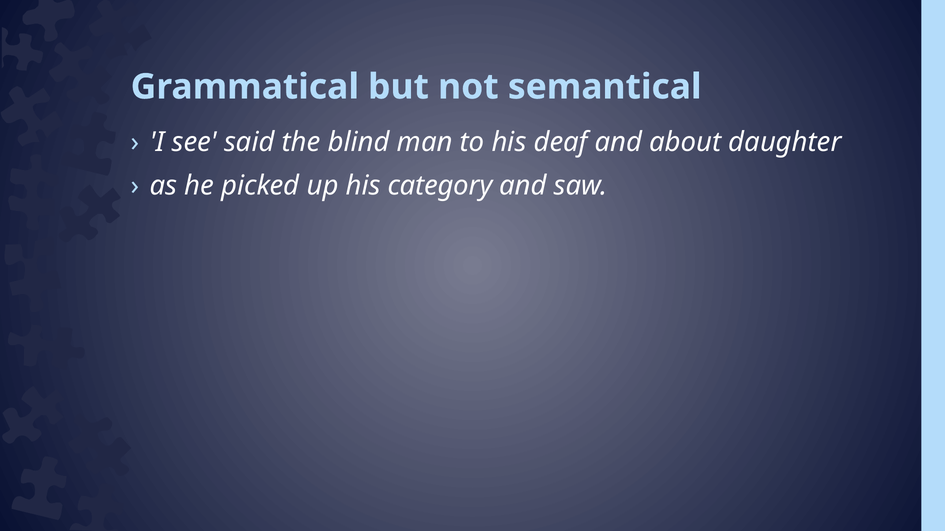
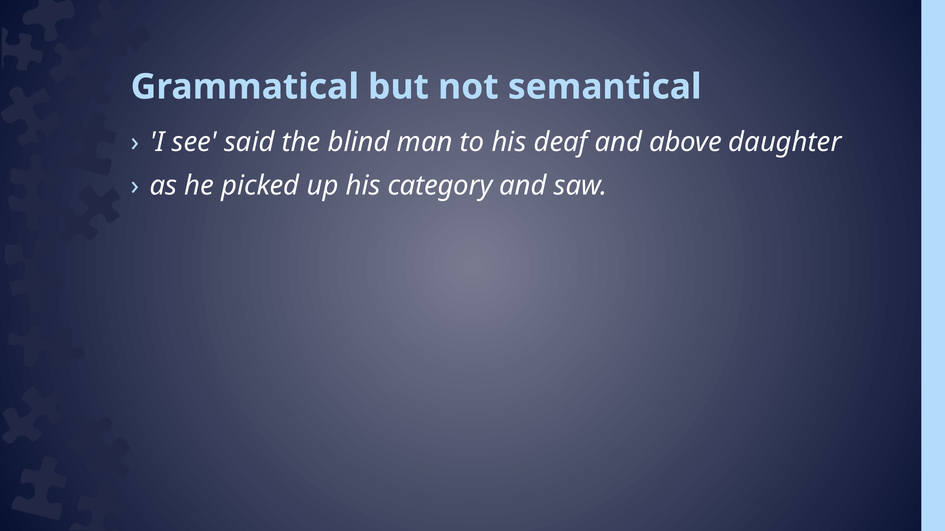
about: about -> above
